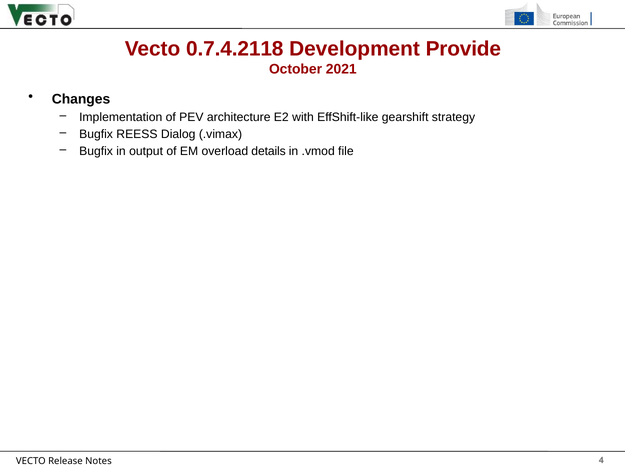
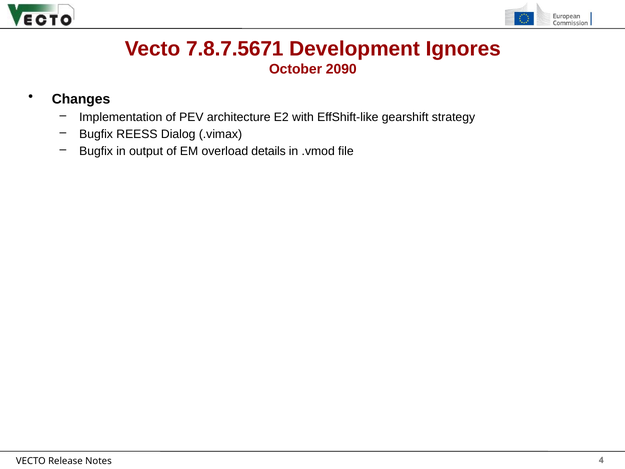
0.7.4.2118: 0.7.4.2118 -> 7.8.7.5671
Provide: Provide -> Ignores
2021: 2021 -> 2090
